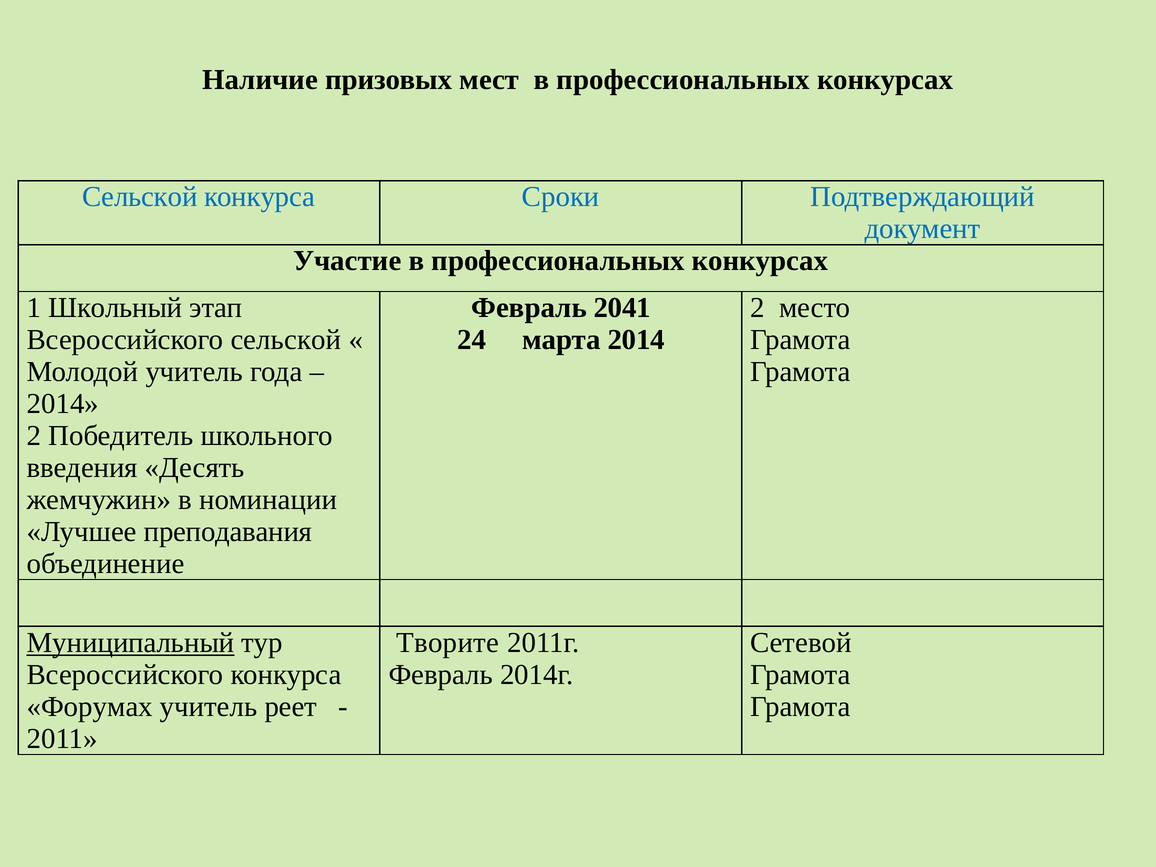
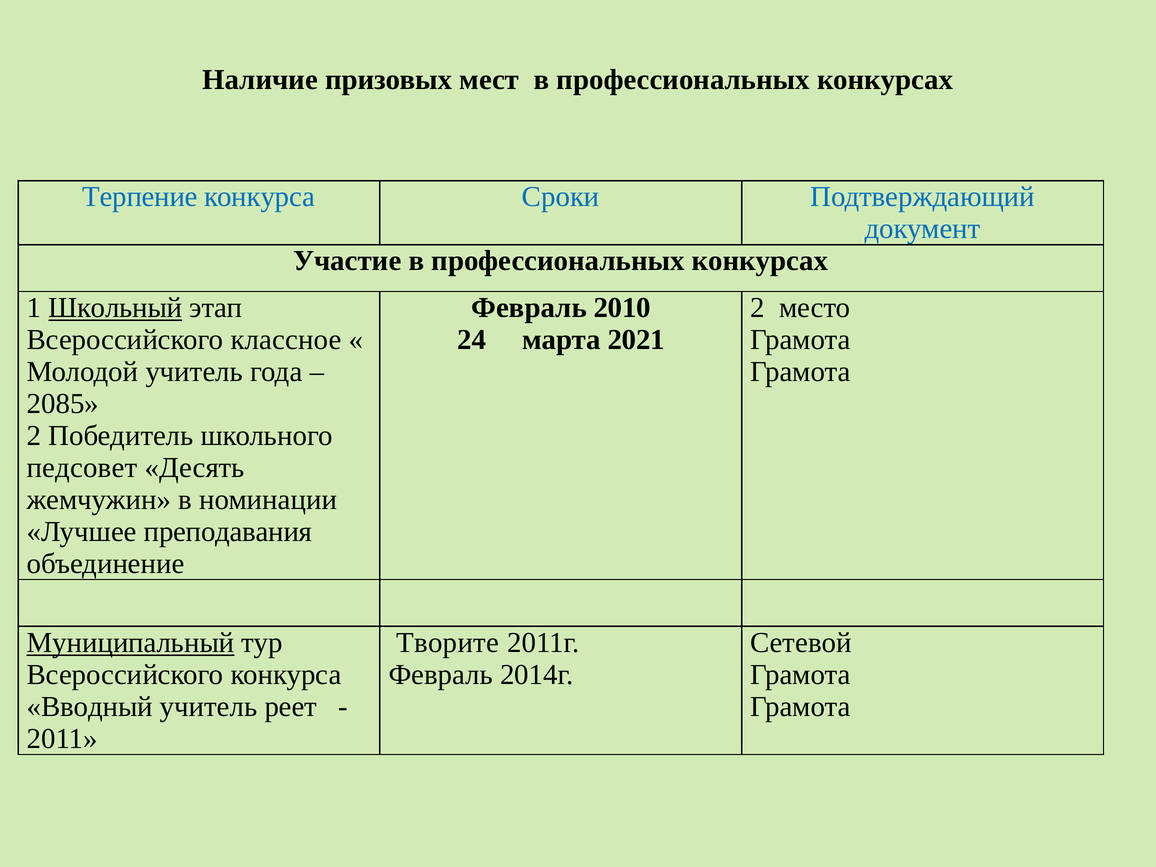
Сельской at (140, 197): Сельской -> Терпение
Школьный underline: none -> present
2041: 2041 -> 2010
Всероссийского сельской: сельской -> классное
марта 2014: 2014 -> 2021
2014 at (63, 404): 2014 -> 2085
введения: введения -> педсовет
Форумах: Форумах -> Вводный
